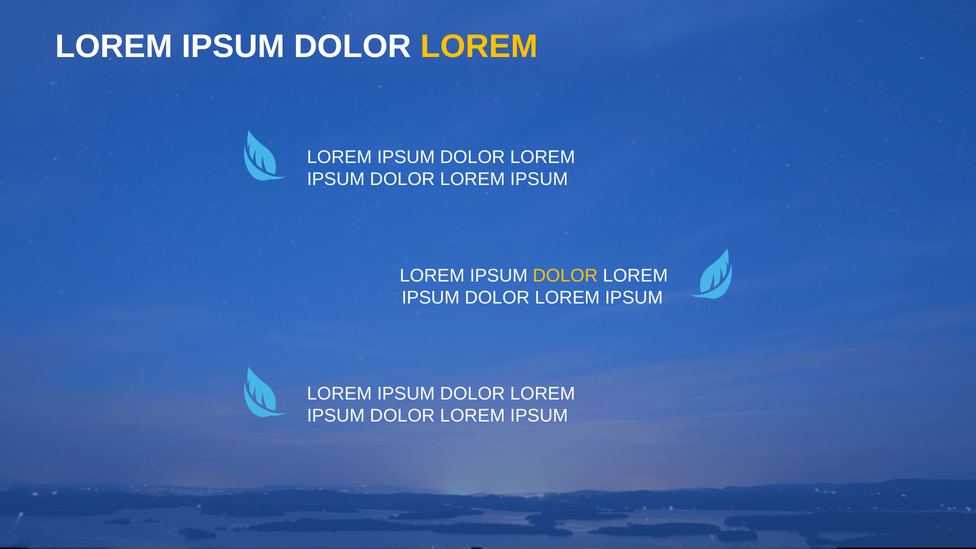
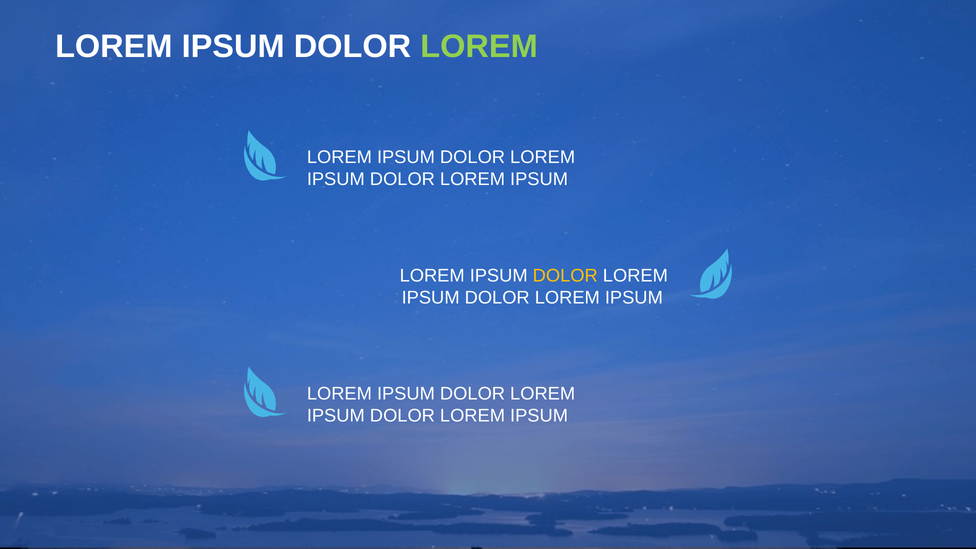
LOREM at (479, 46) colour: yellow -> light green
